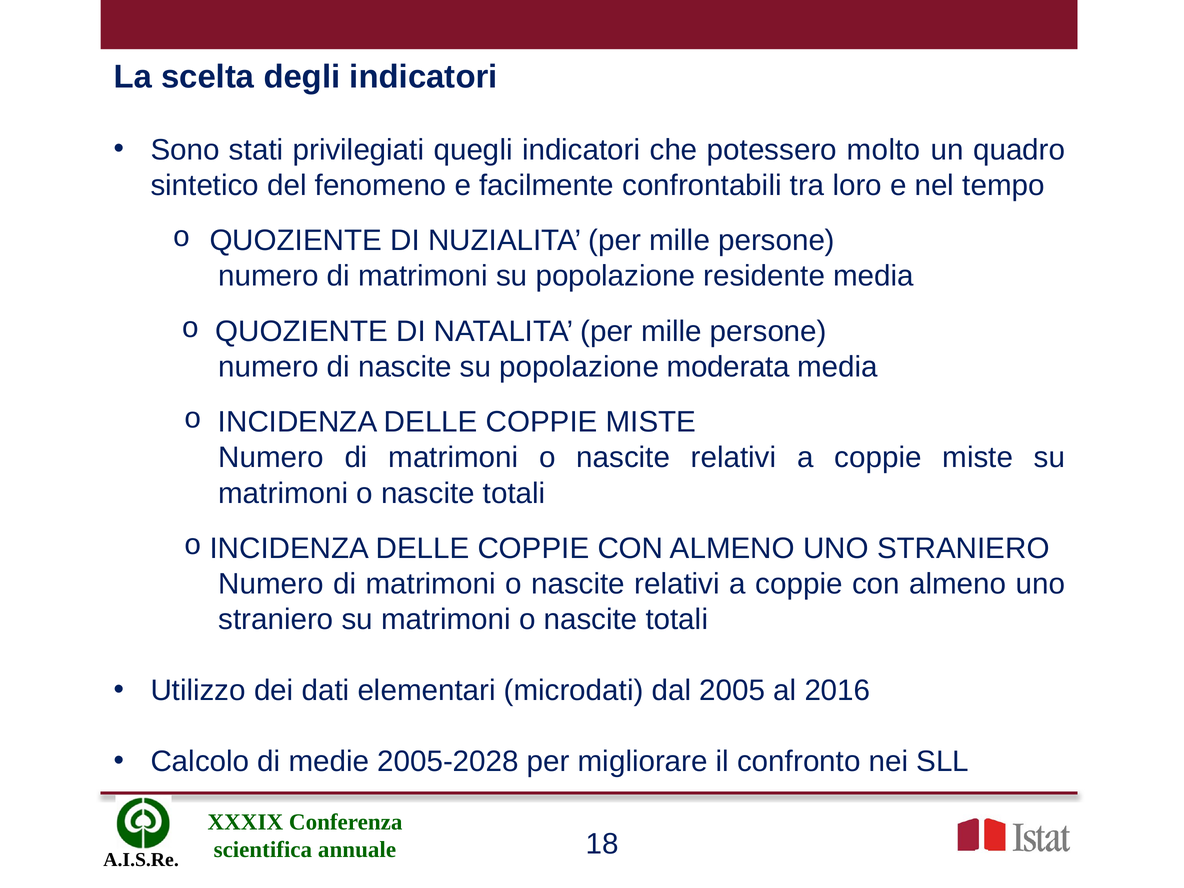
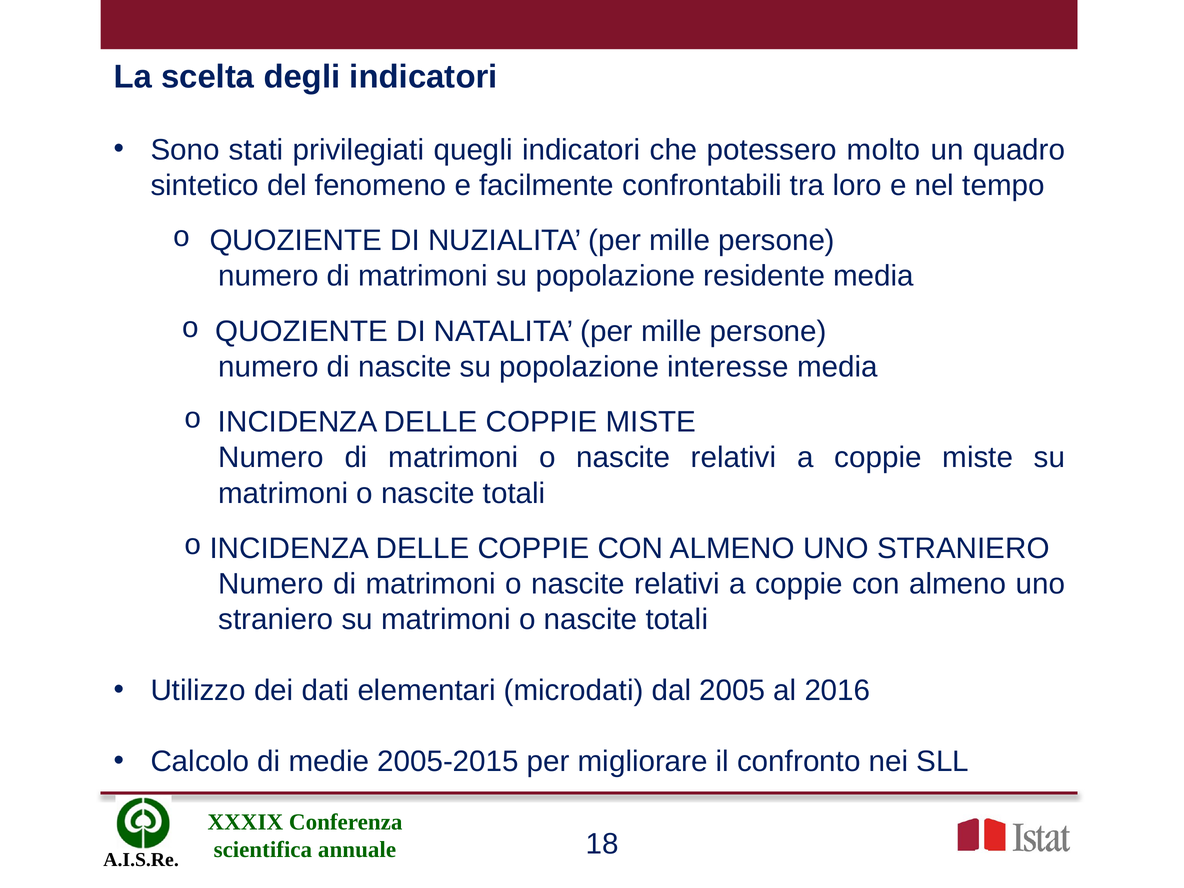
moderata: moderata -> interesse
2005-2028: 2005-2028 -> 2005-2015
